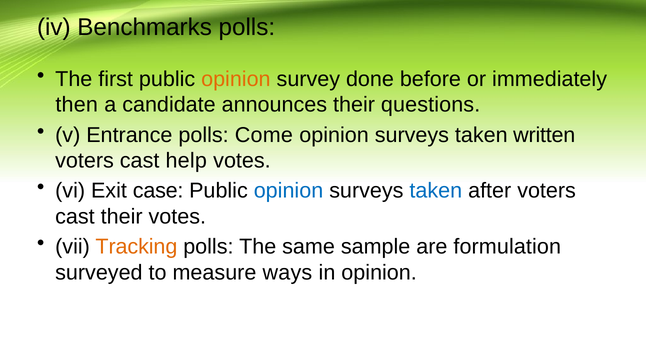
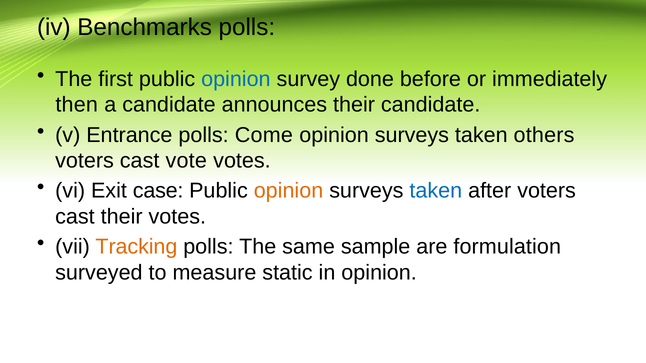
opinion at (236, 79) colour: orange -> blue
their questions: questions -> candidate
written: written -> others
help: help -> vote
opinion at (288, 191) colour: blue -> orange
ways: ways -> static
